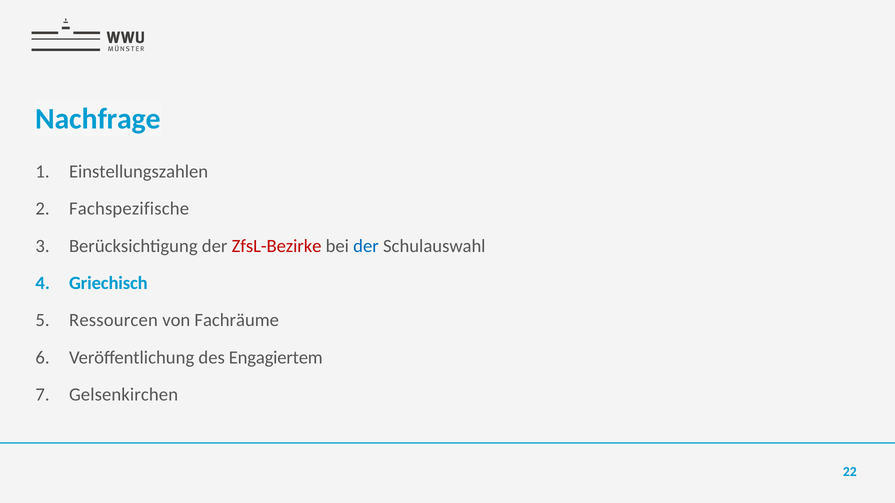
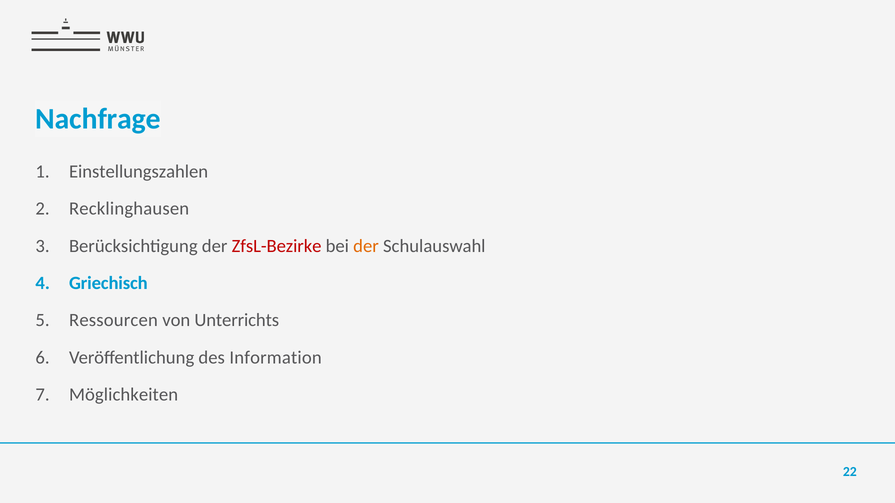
Fachspezifische: Fachspezifische -> Recklinghausen
der at (366, 246) colour: blue -> orange
Fachräume: Fachräume -> Unterrichts
Engagiertem: Engagiertem -> Information
Gelsenkirchen: Gelsenkirchen -> Möglichkeiten
